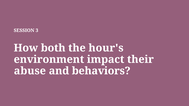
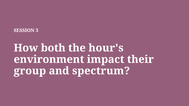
abuse: abuse -> group
behaviors: behaviors -> spectrum
